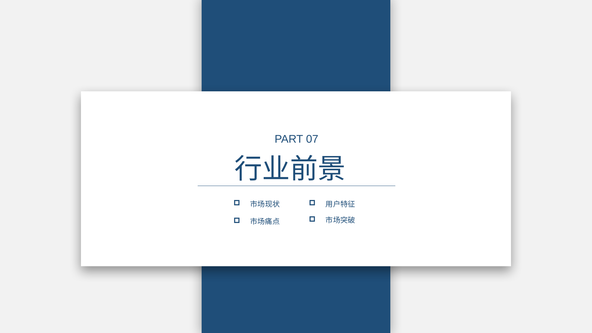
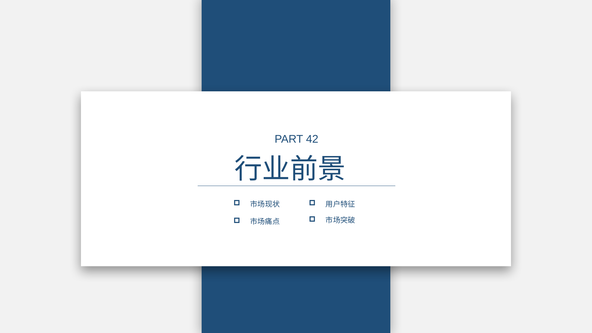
07: 07 -> 42
